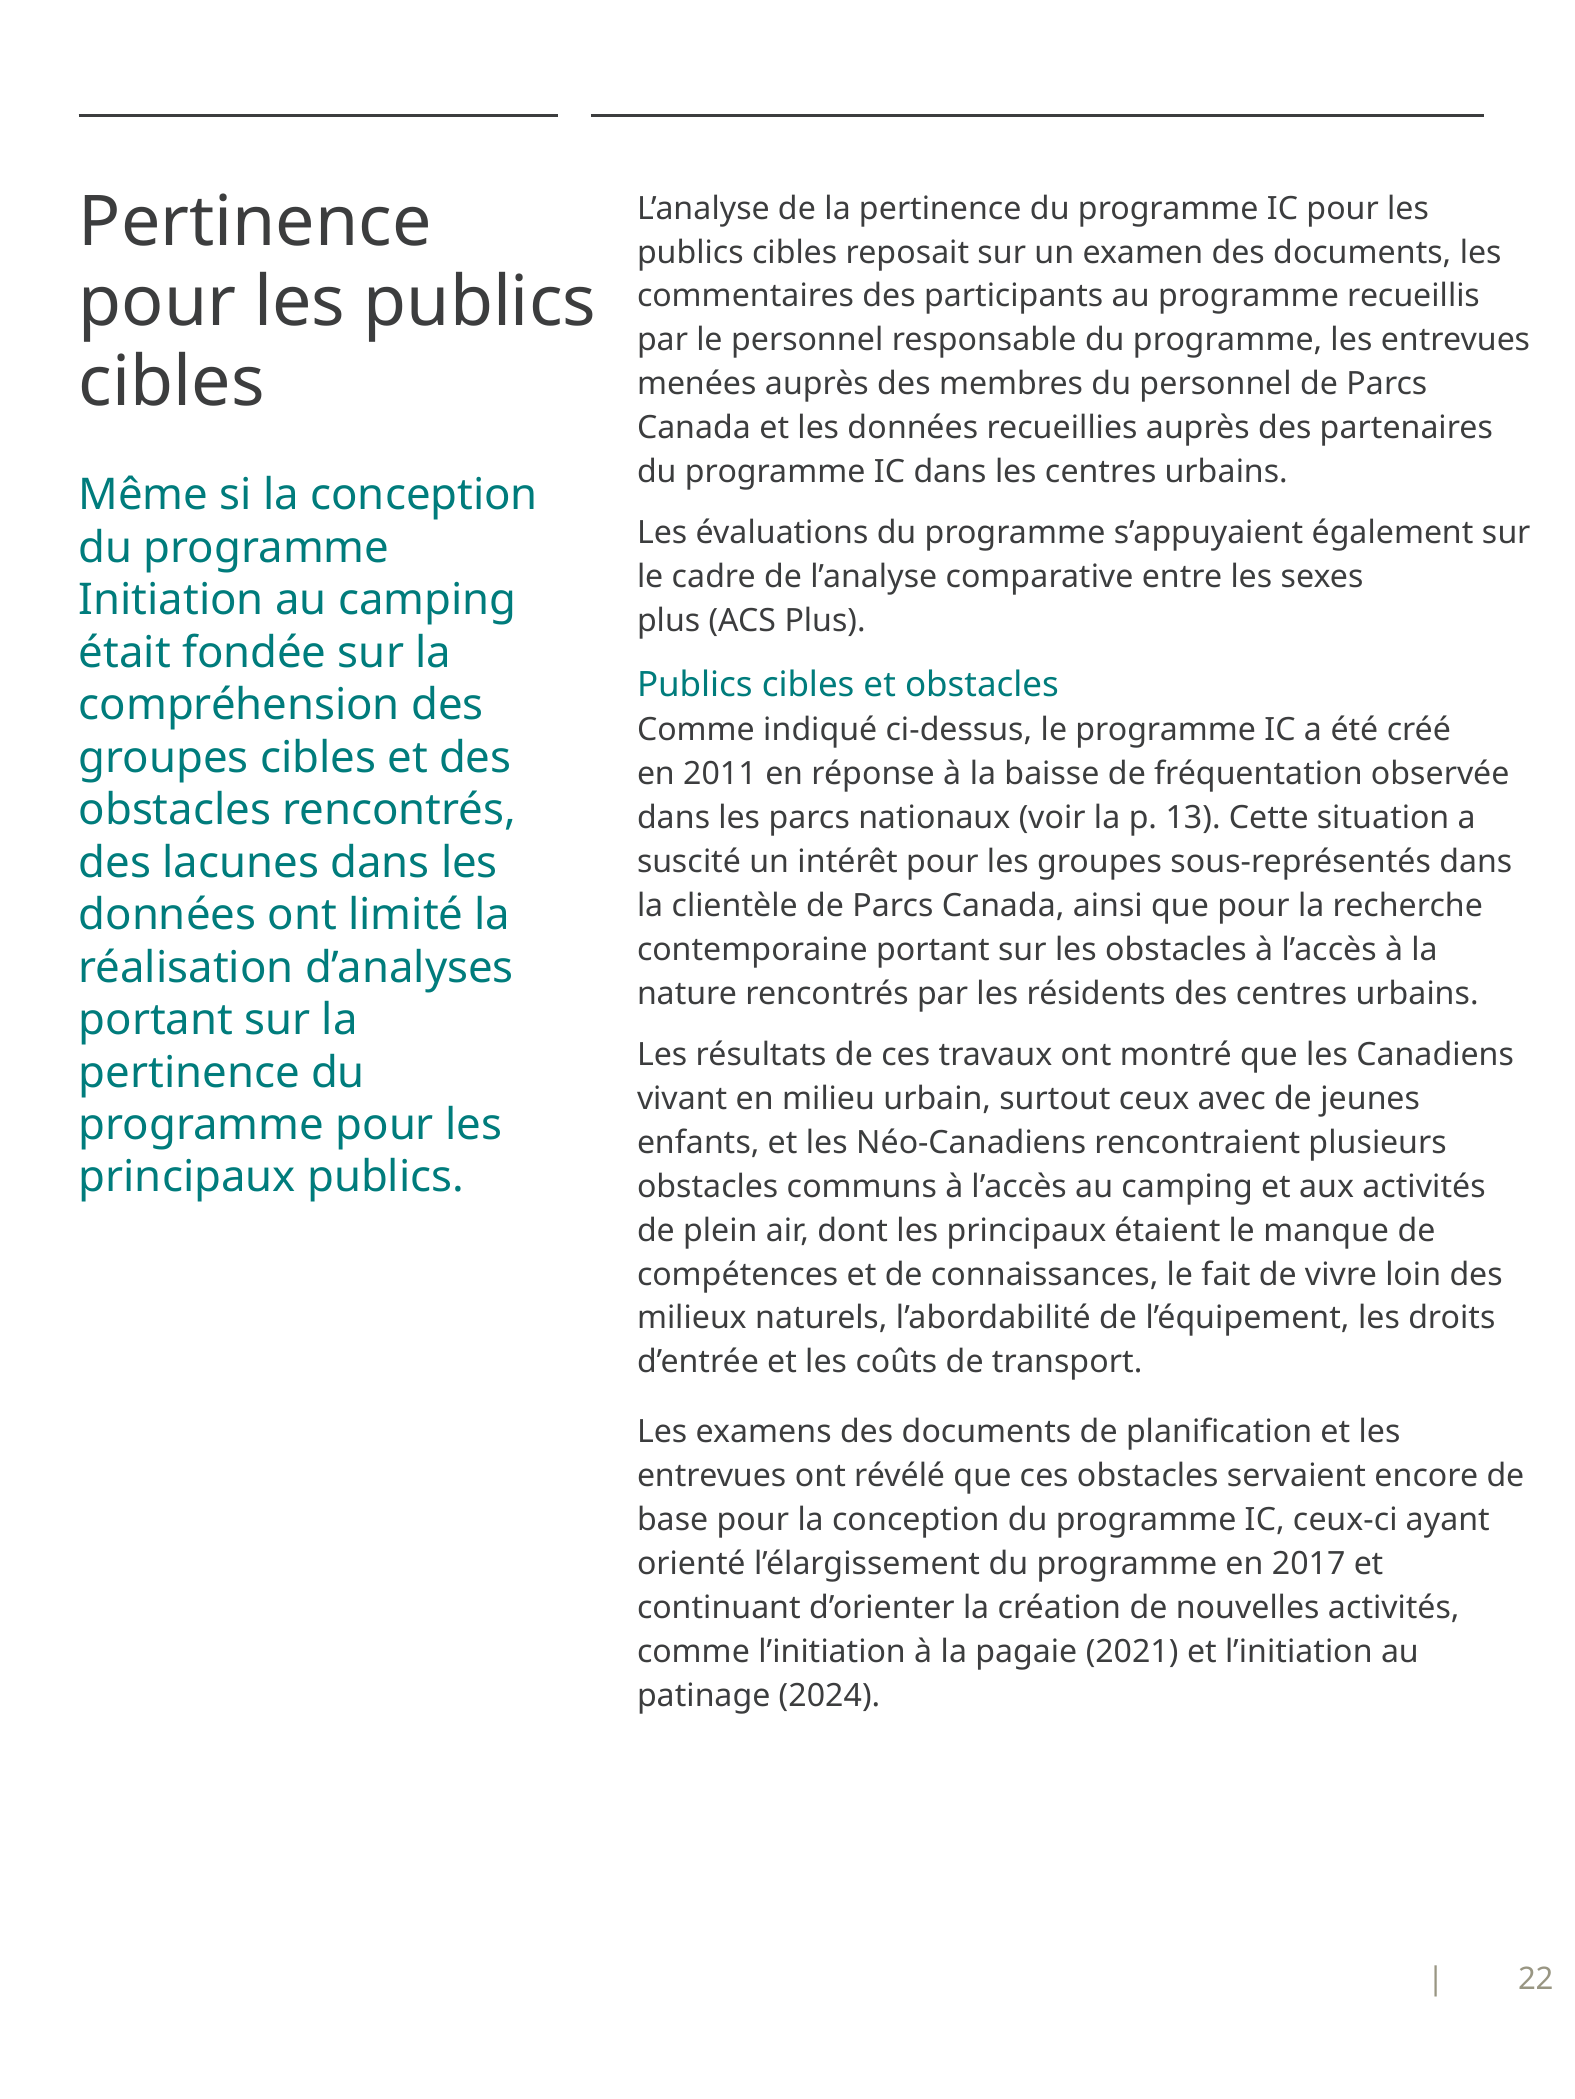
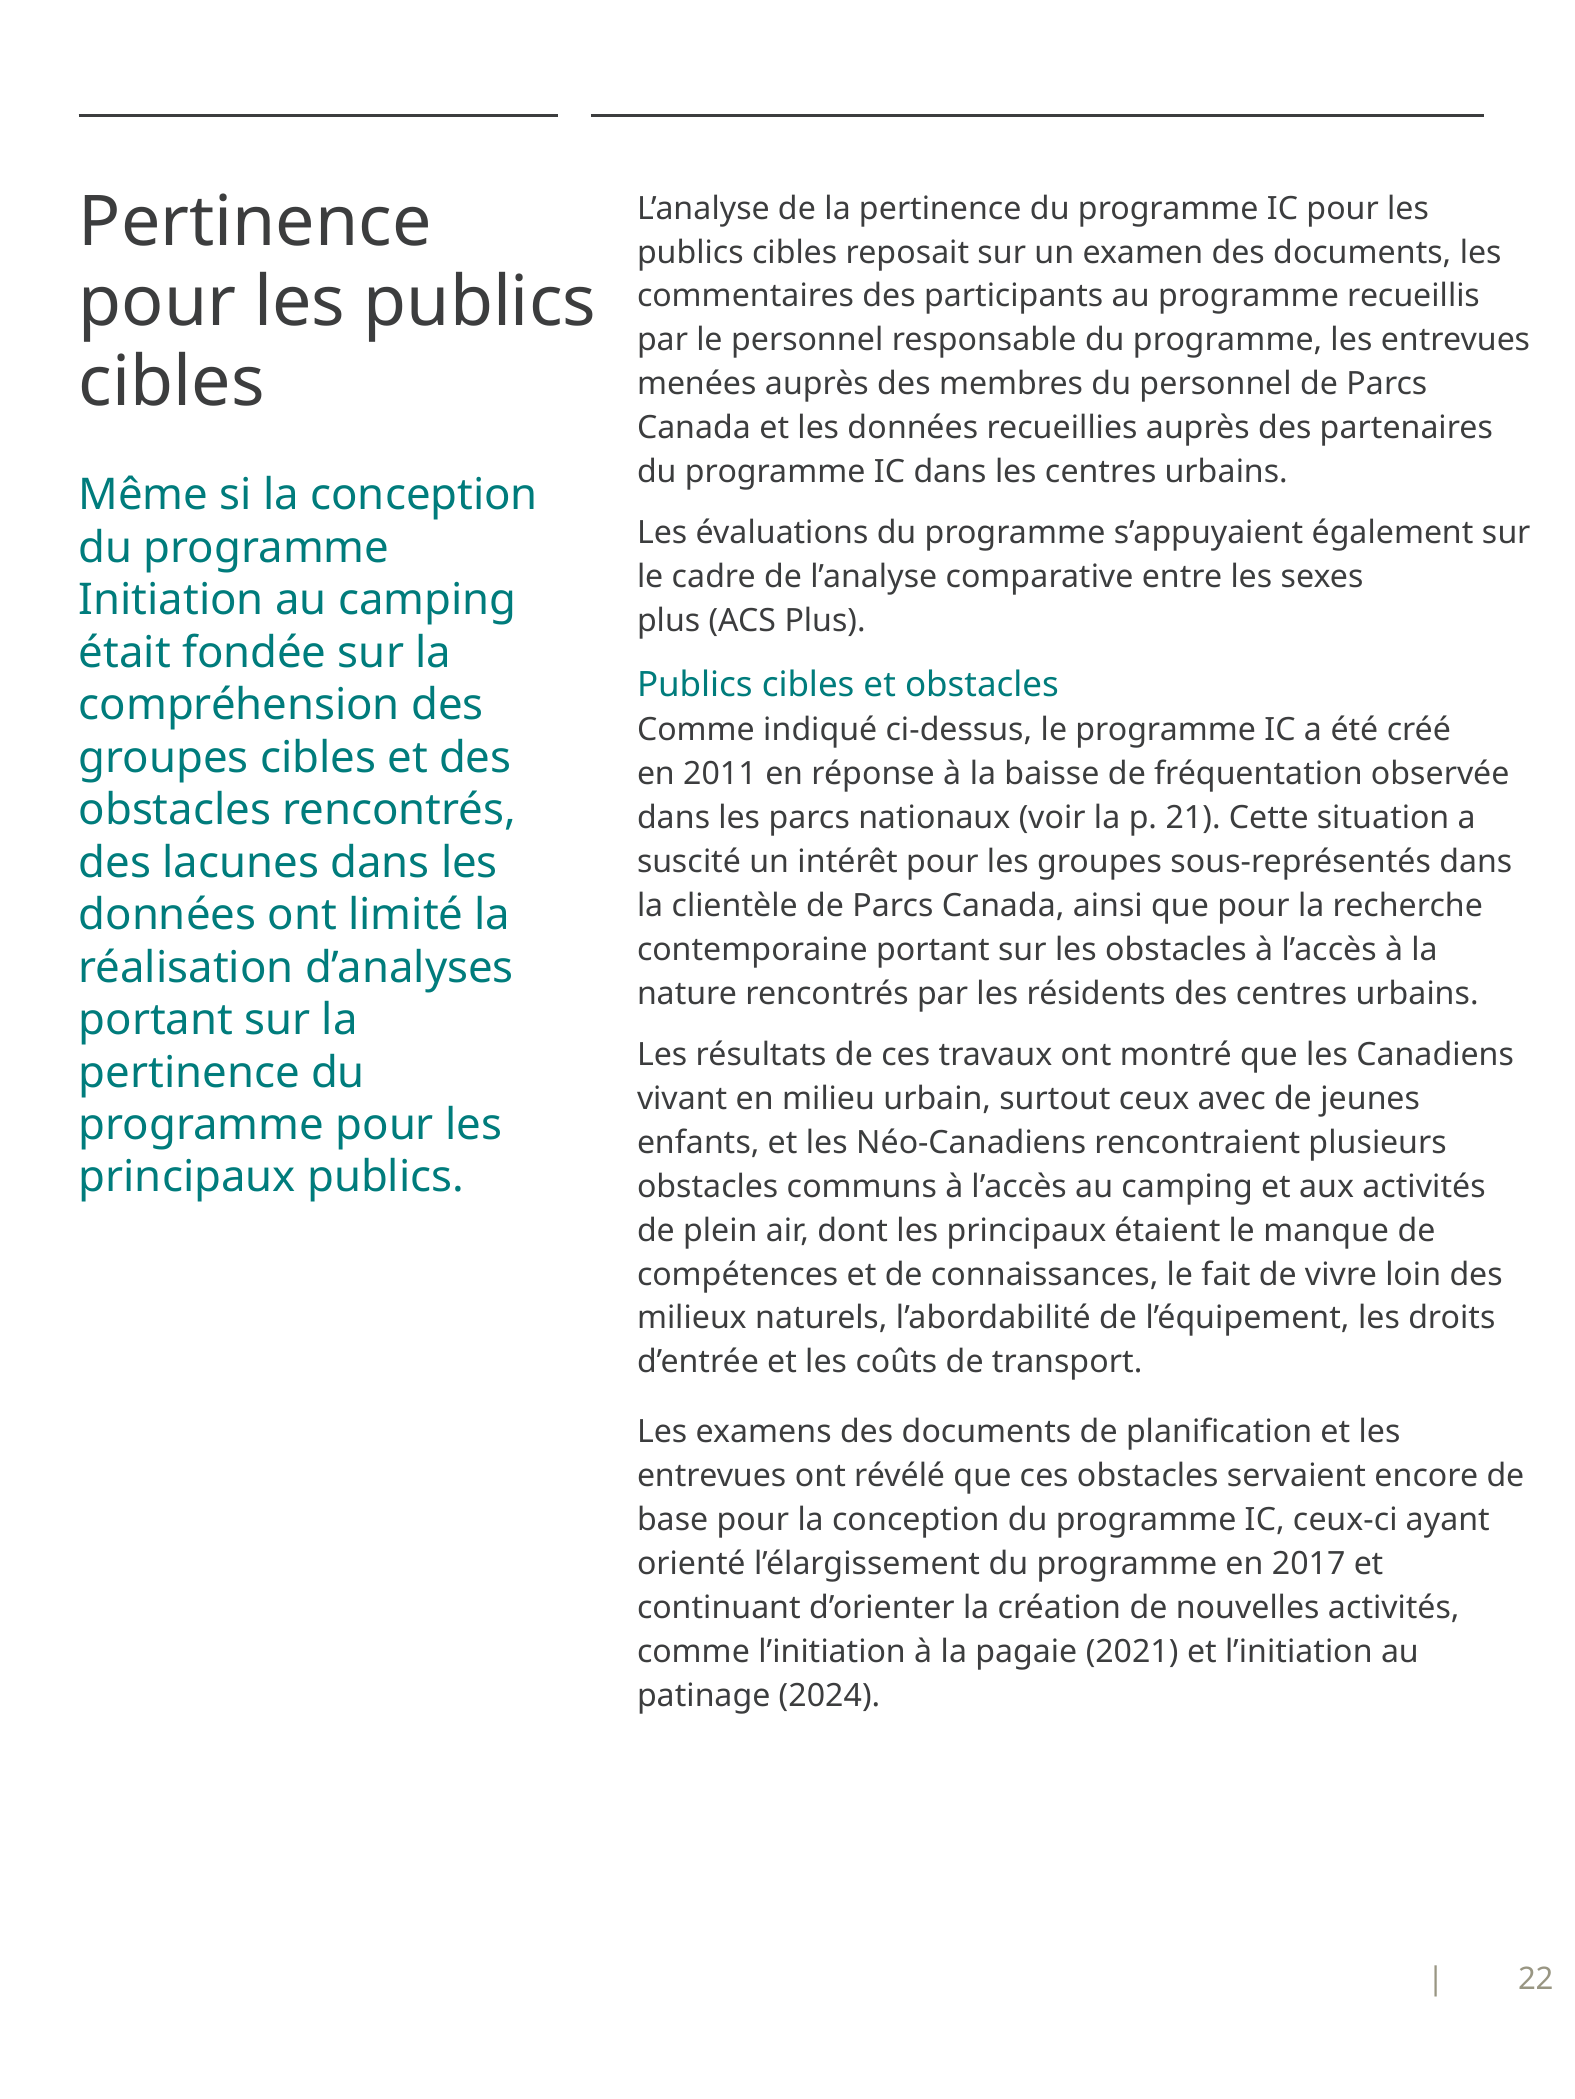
13: 13 -> 21
